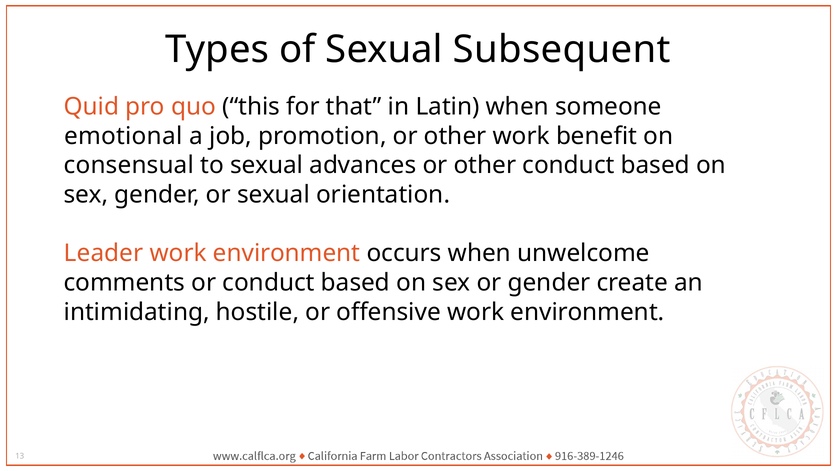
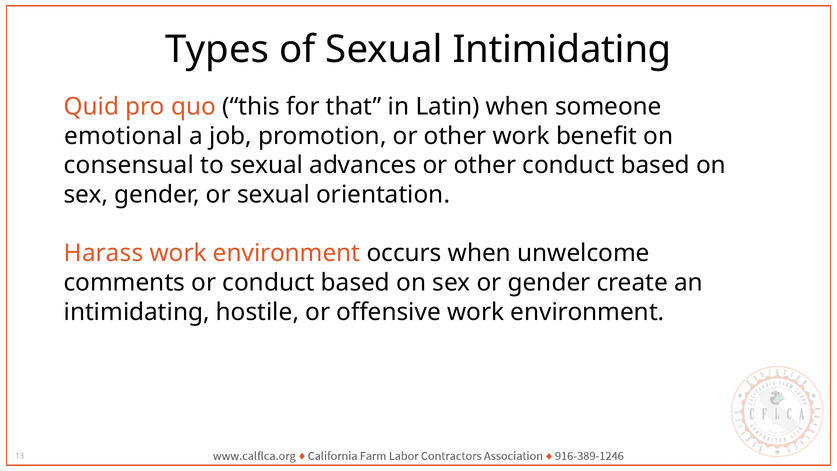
Sexual Subsequent: Subsequent -> Intimidating
Leader: Leader -> Harass
